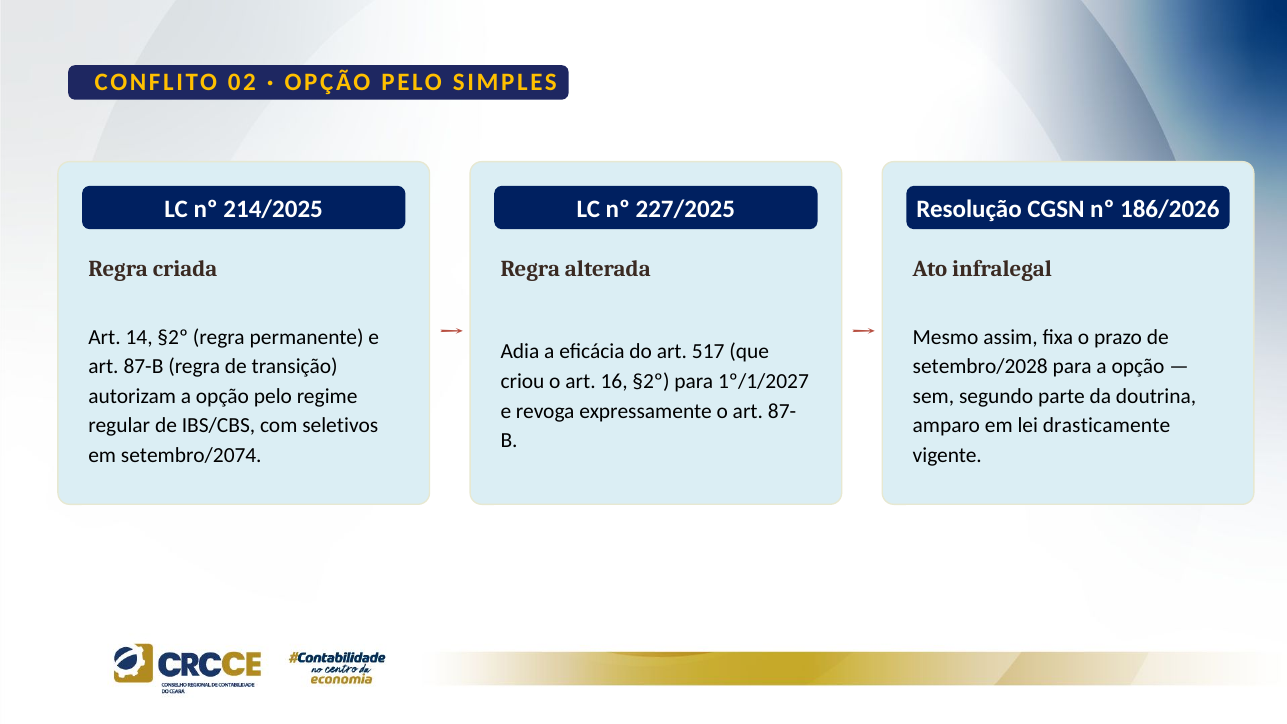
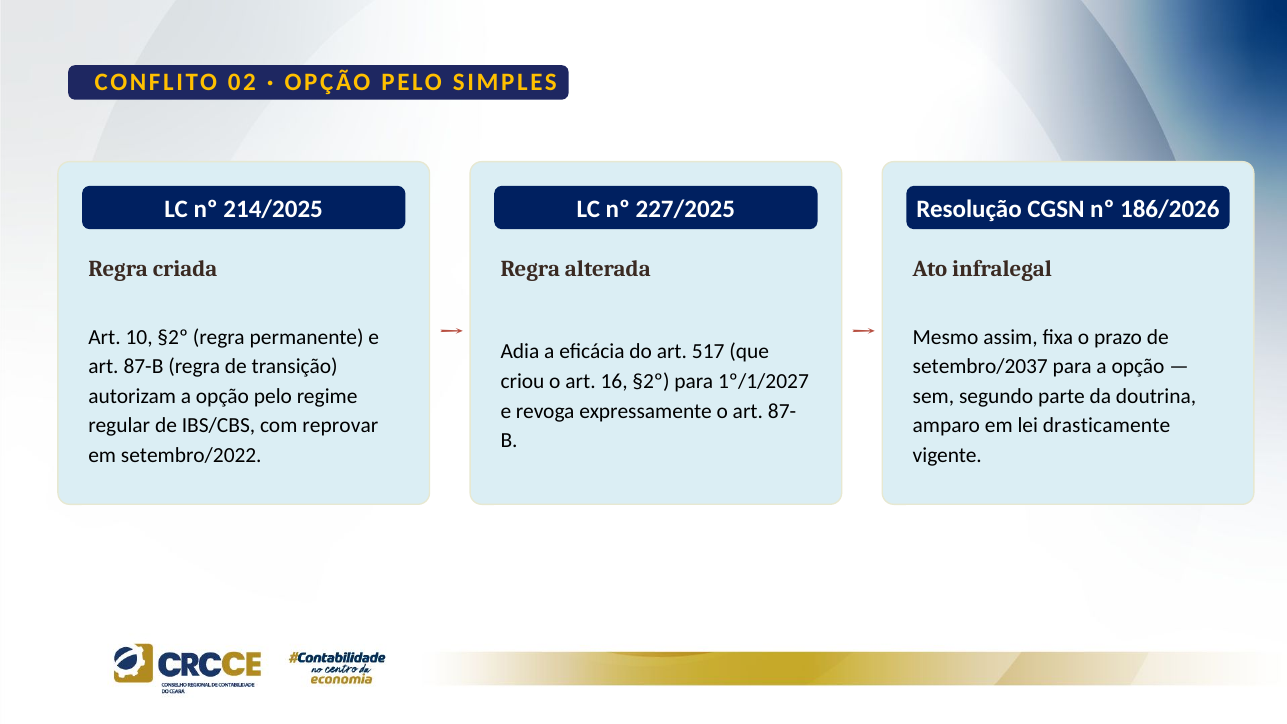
14: 14 -> 10
setembro/2028: setembro/2028 -> setembro/2037
seletivos: seletivos -> reprovar
setembro/2074: setembro/2074 -> setembro/2022
